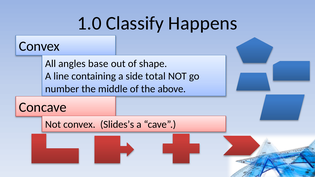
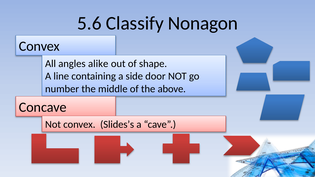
1.0: 1.0 -> 5.6
Happens: Happens -> Nonagon
base: base -> alike
total: total -> door
